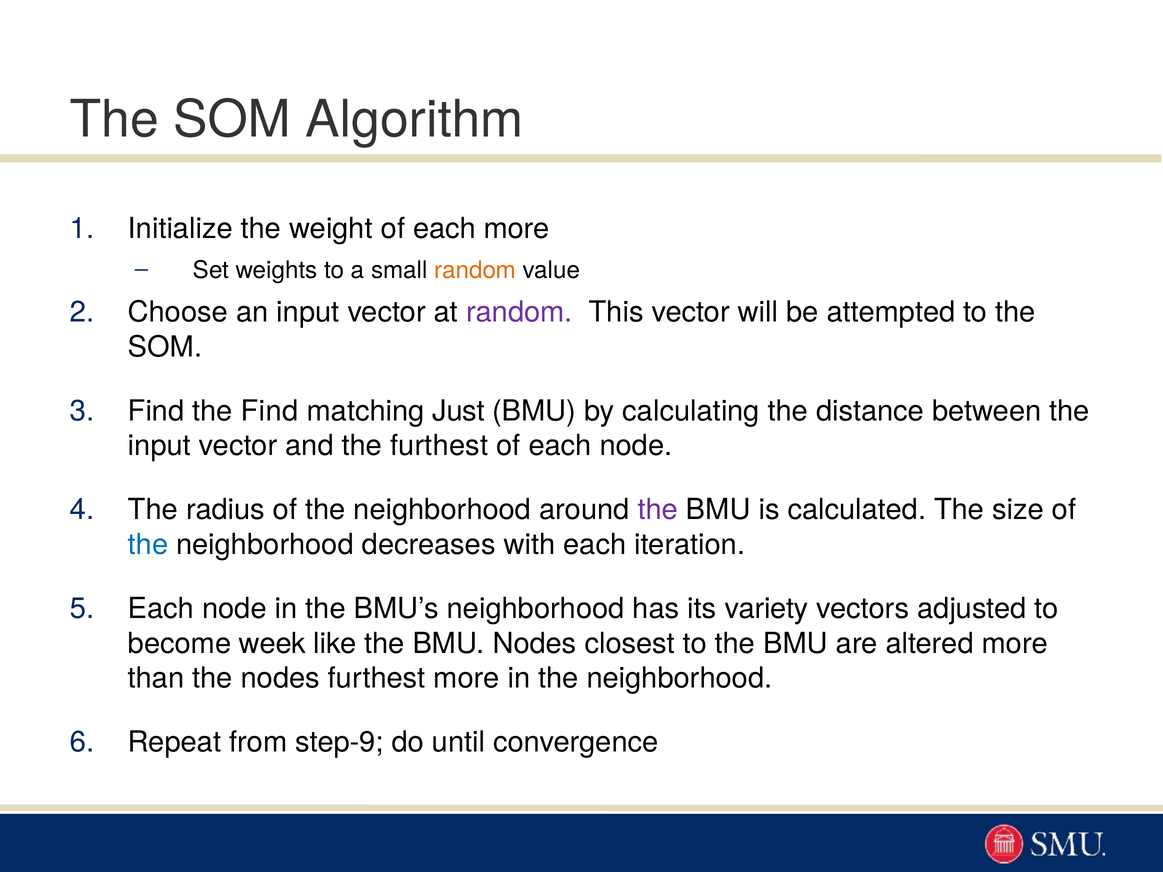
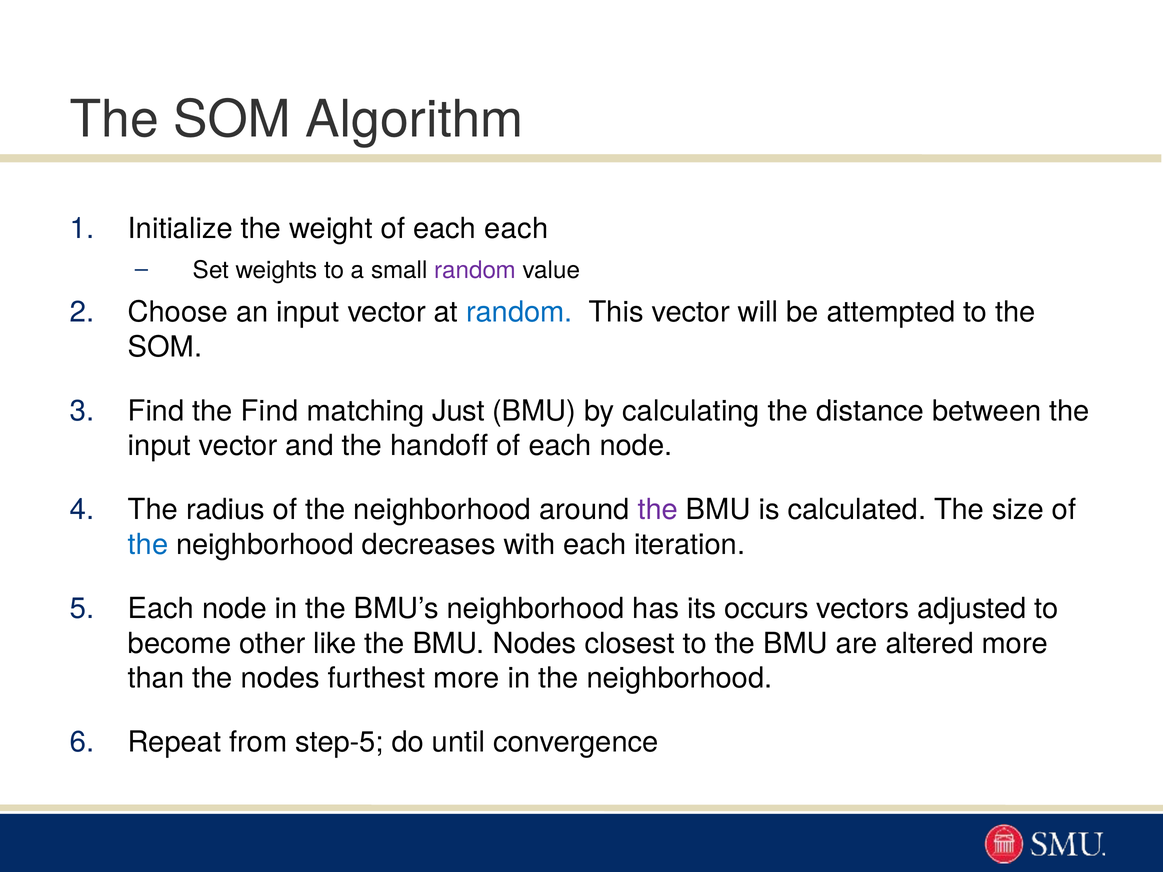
each more: more -> each
random at (475, 270) colour: orange -> purple
random at (519, 312) colour: purple -> blue
the furthest: furthest -> handoff
variety: variety -> occurs
week: week -> other
step-9: step-9 -> step-5
